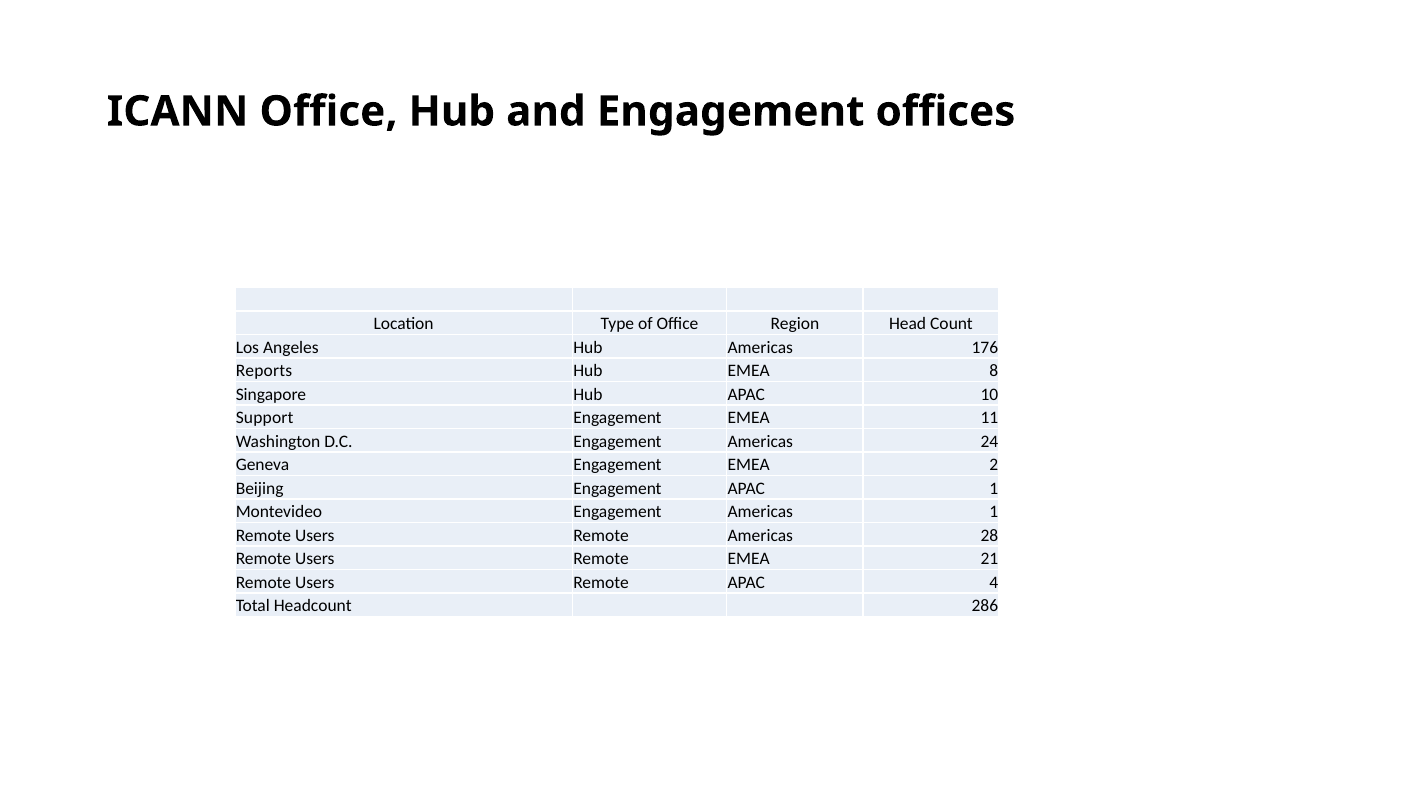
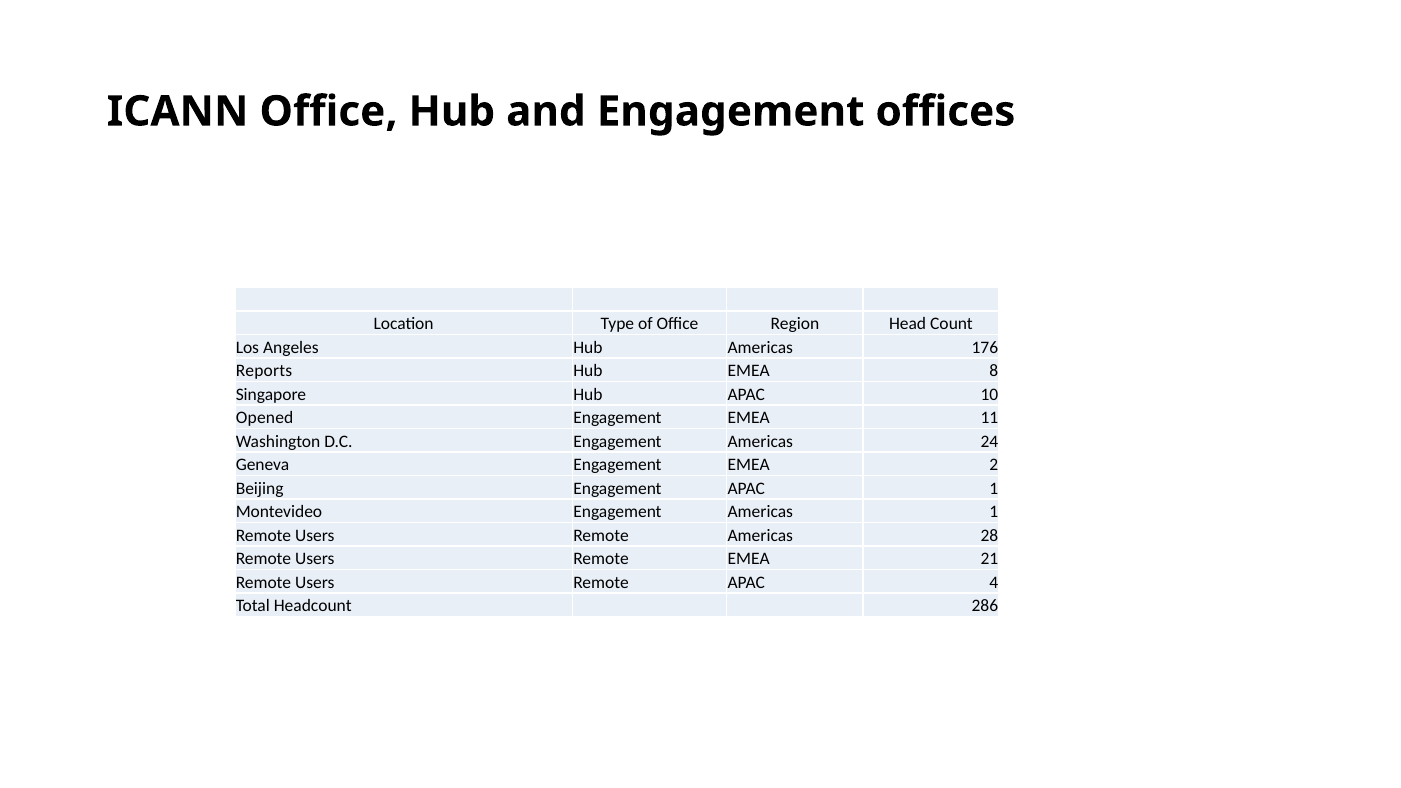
Support: Support -> Opened
